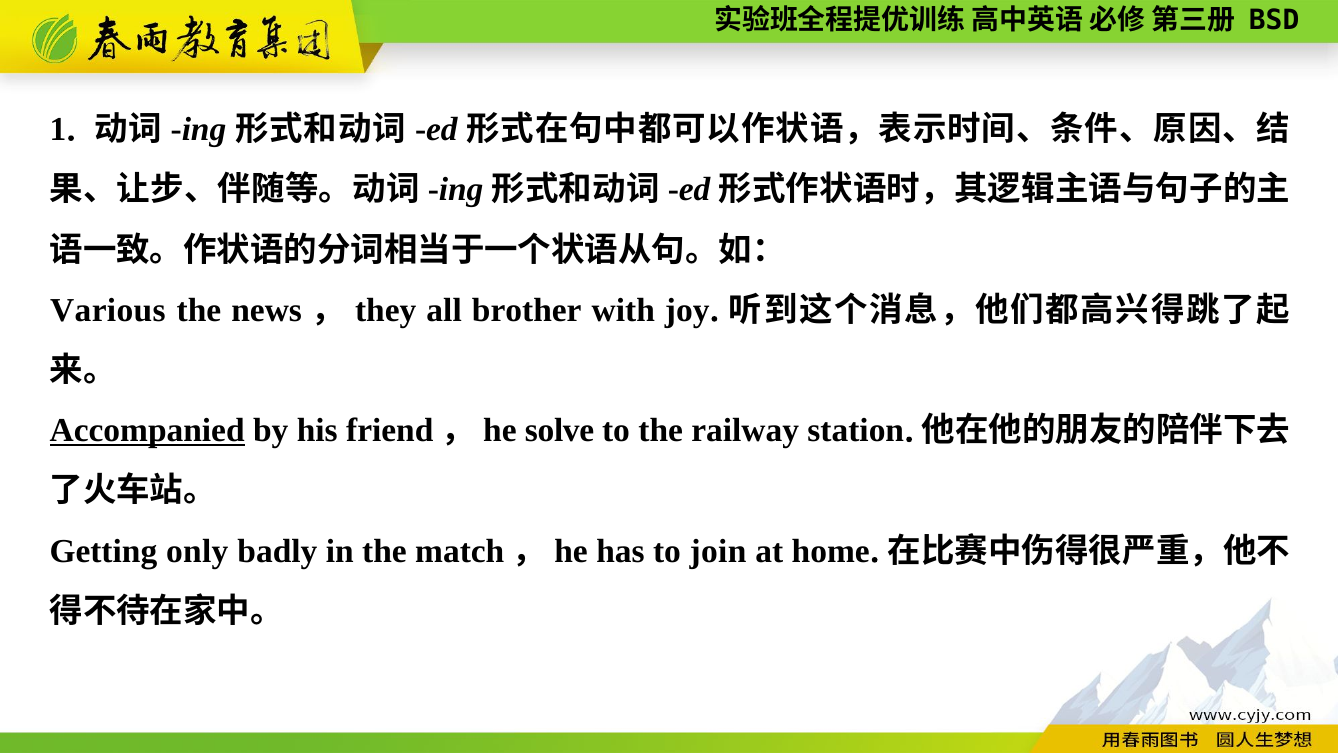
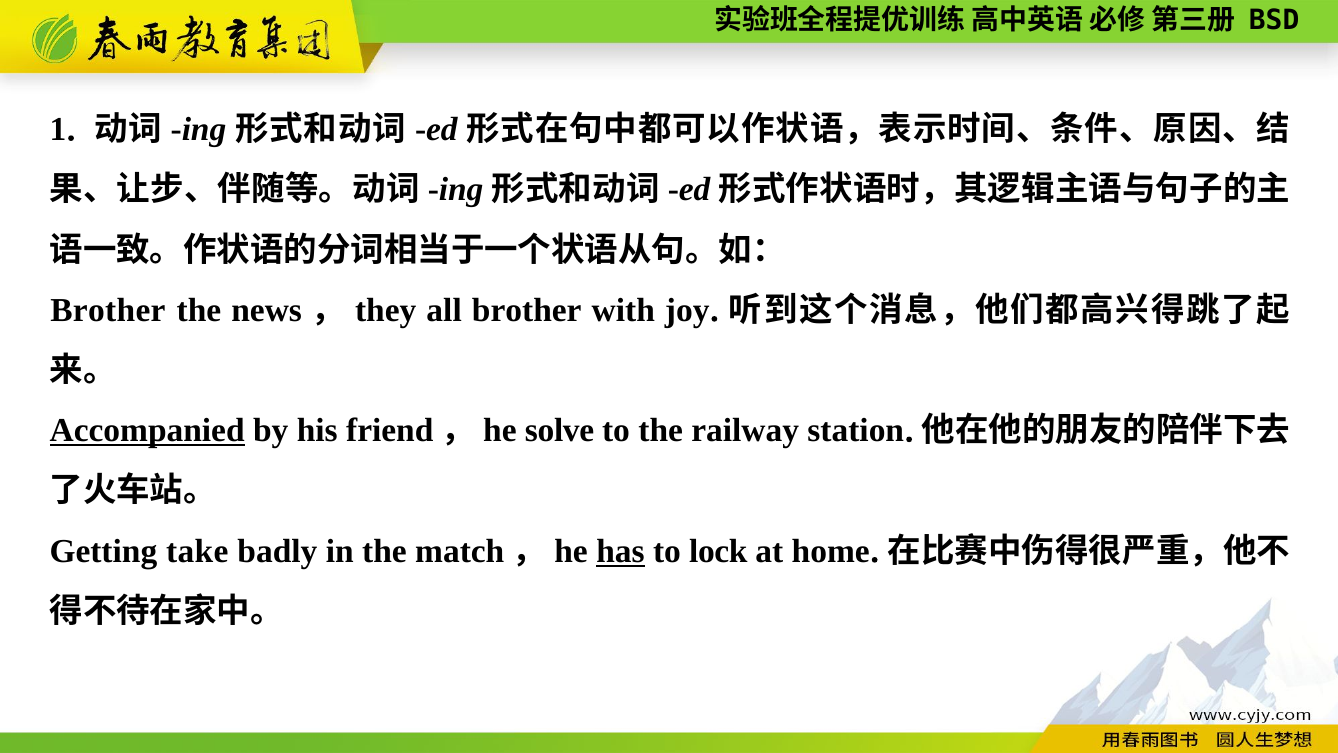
Various at (108, 310): Various -> Brother
only: only -> take
has underline: none -> present
join: join -> lock
